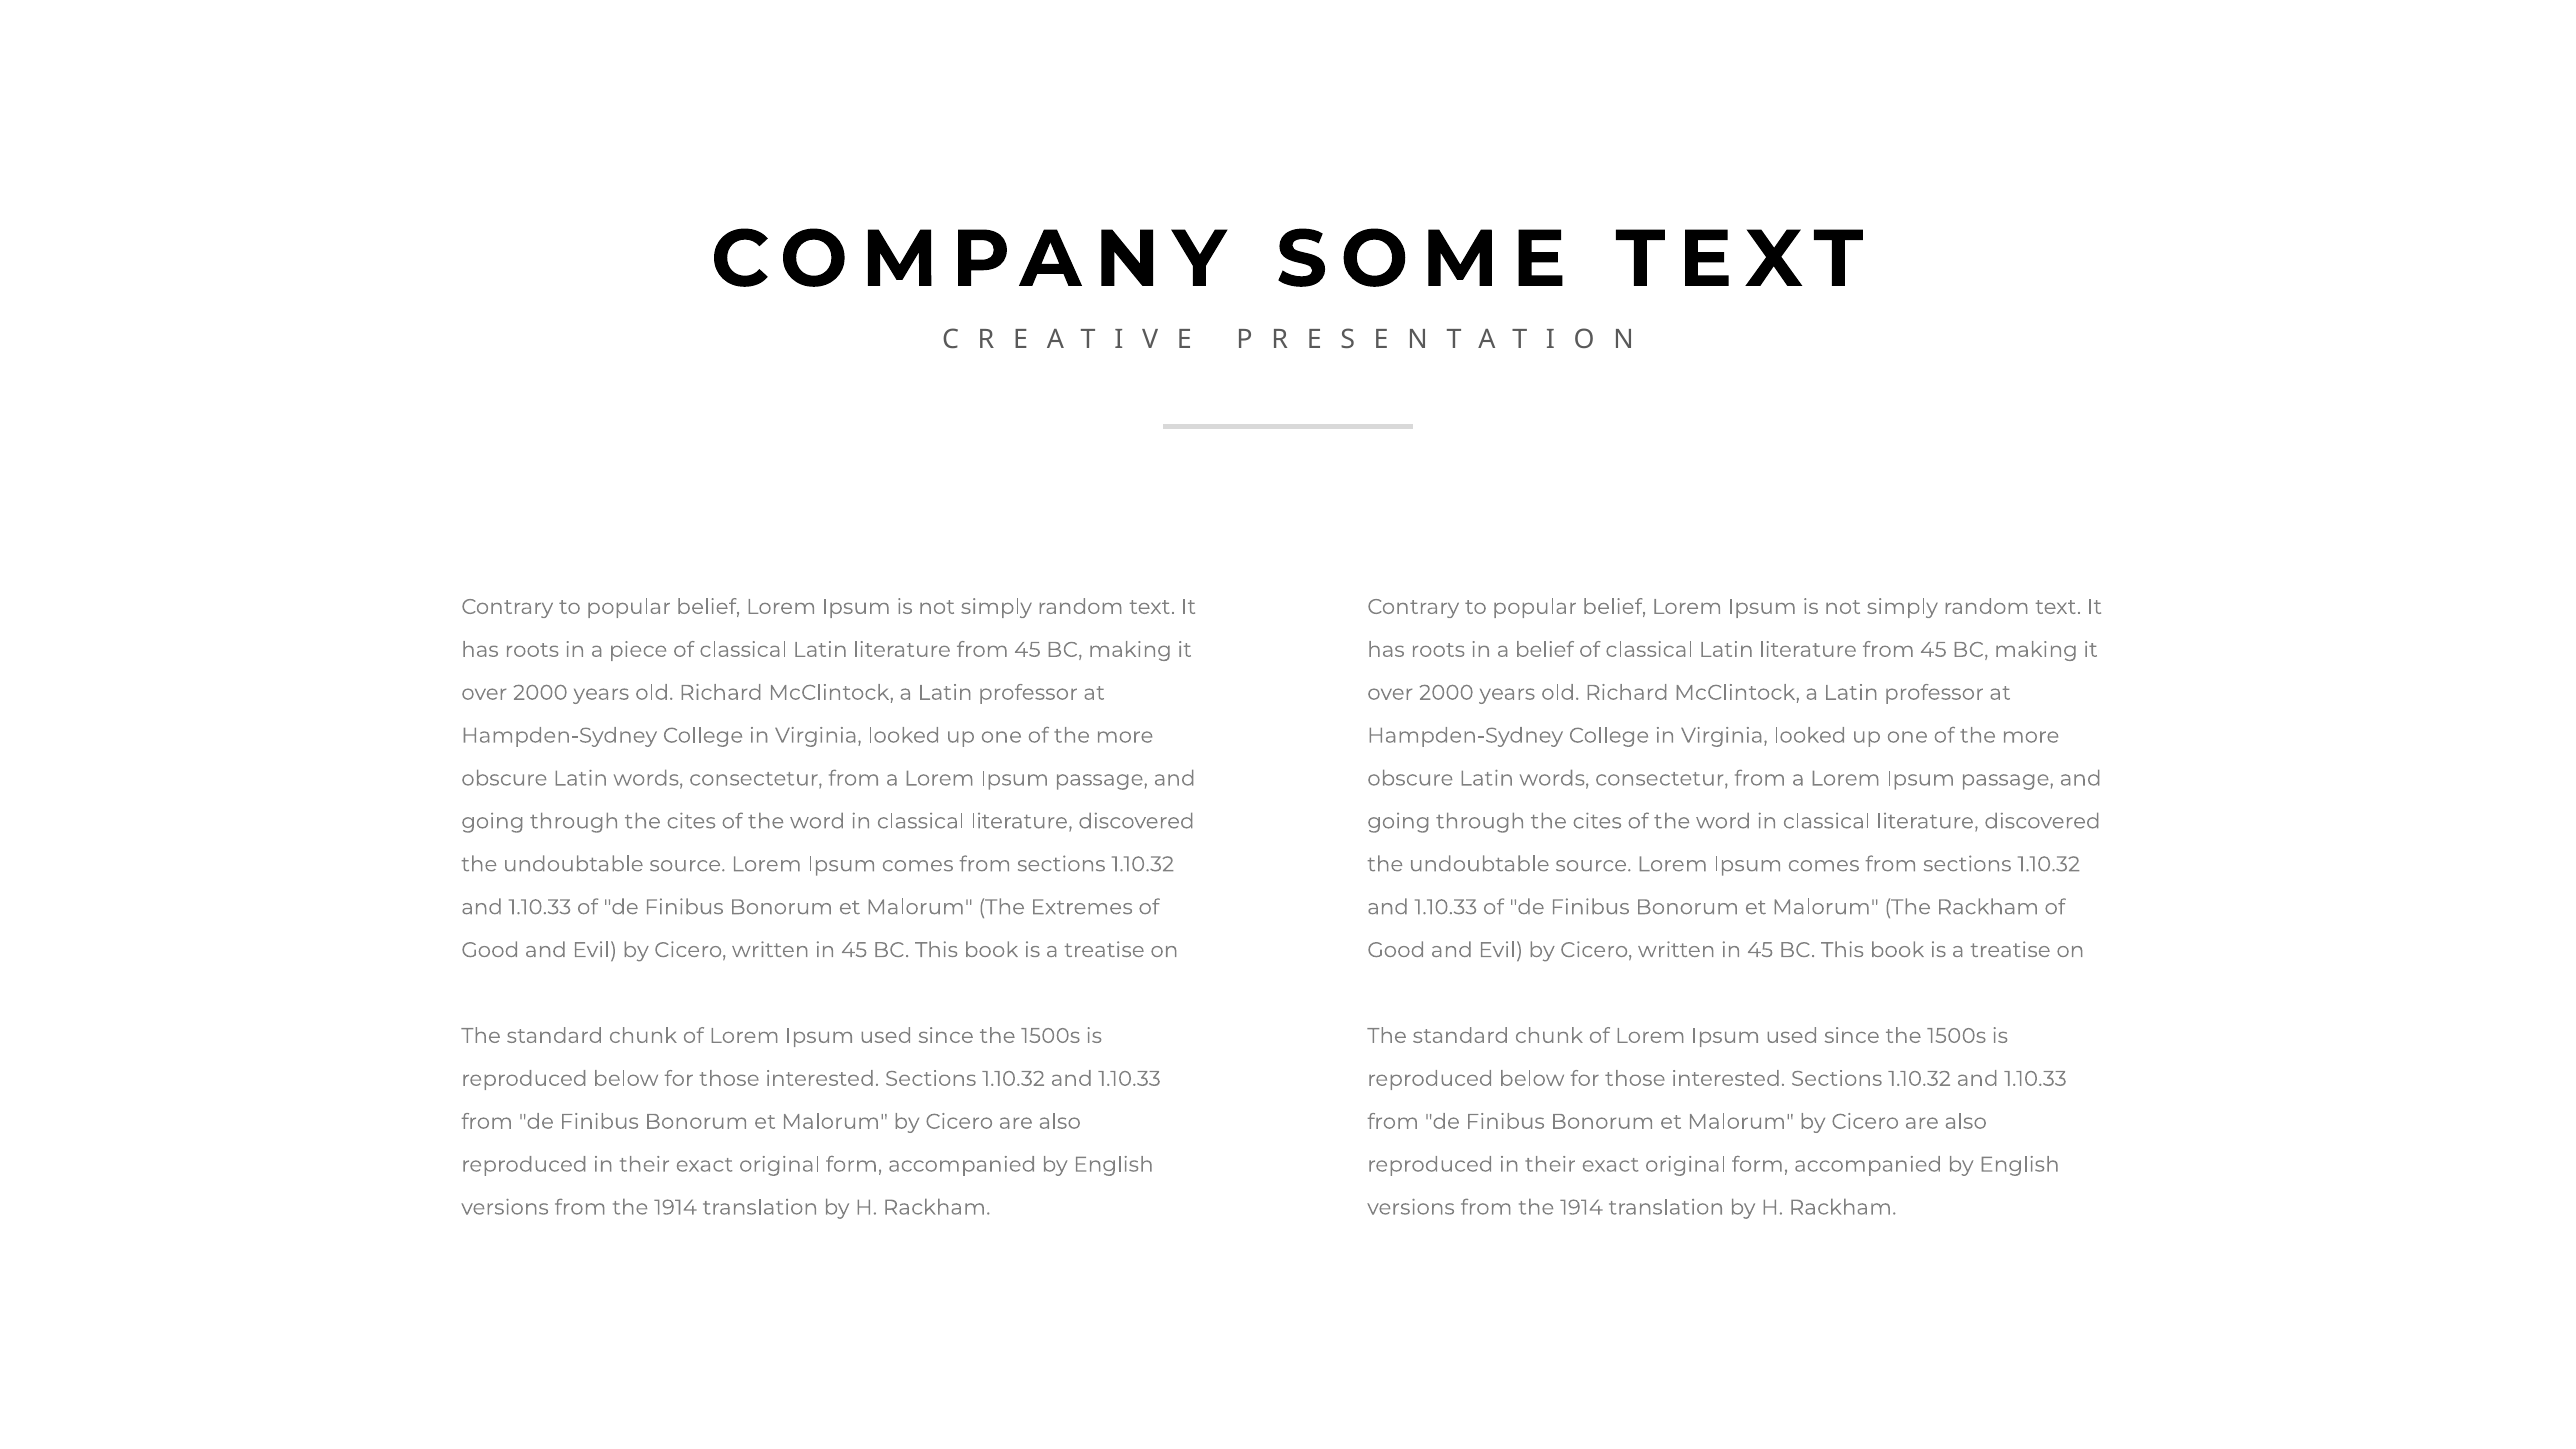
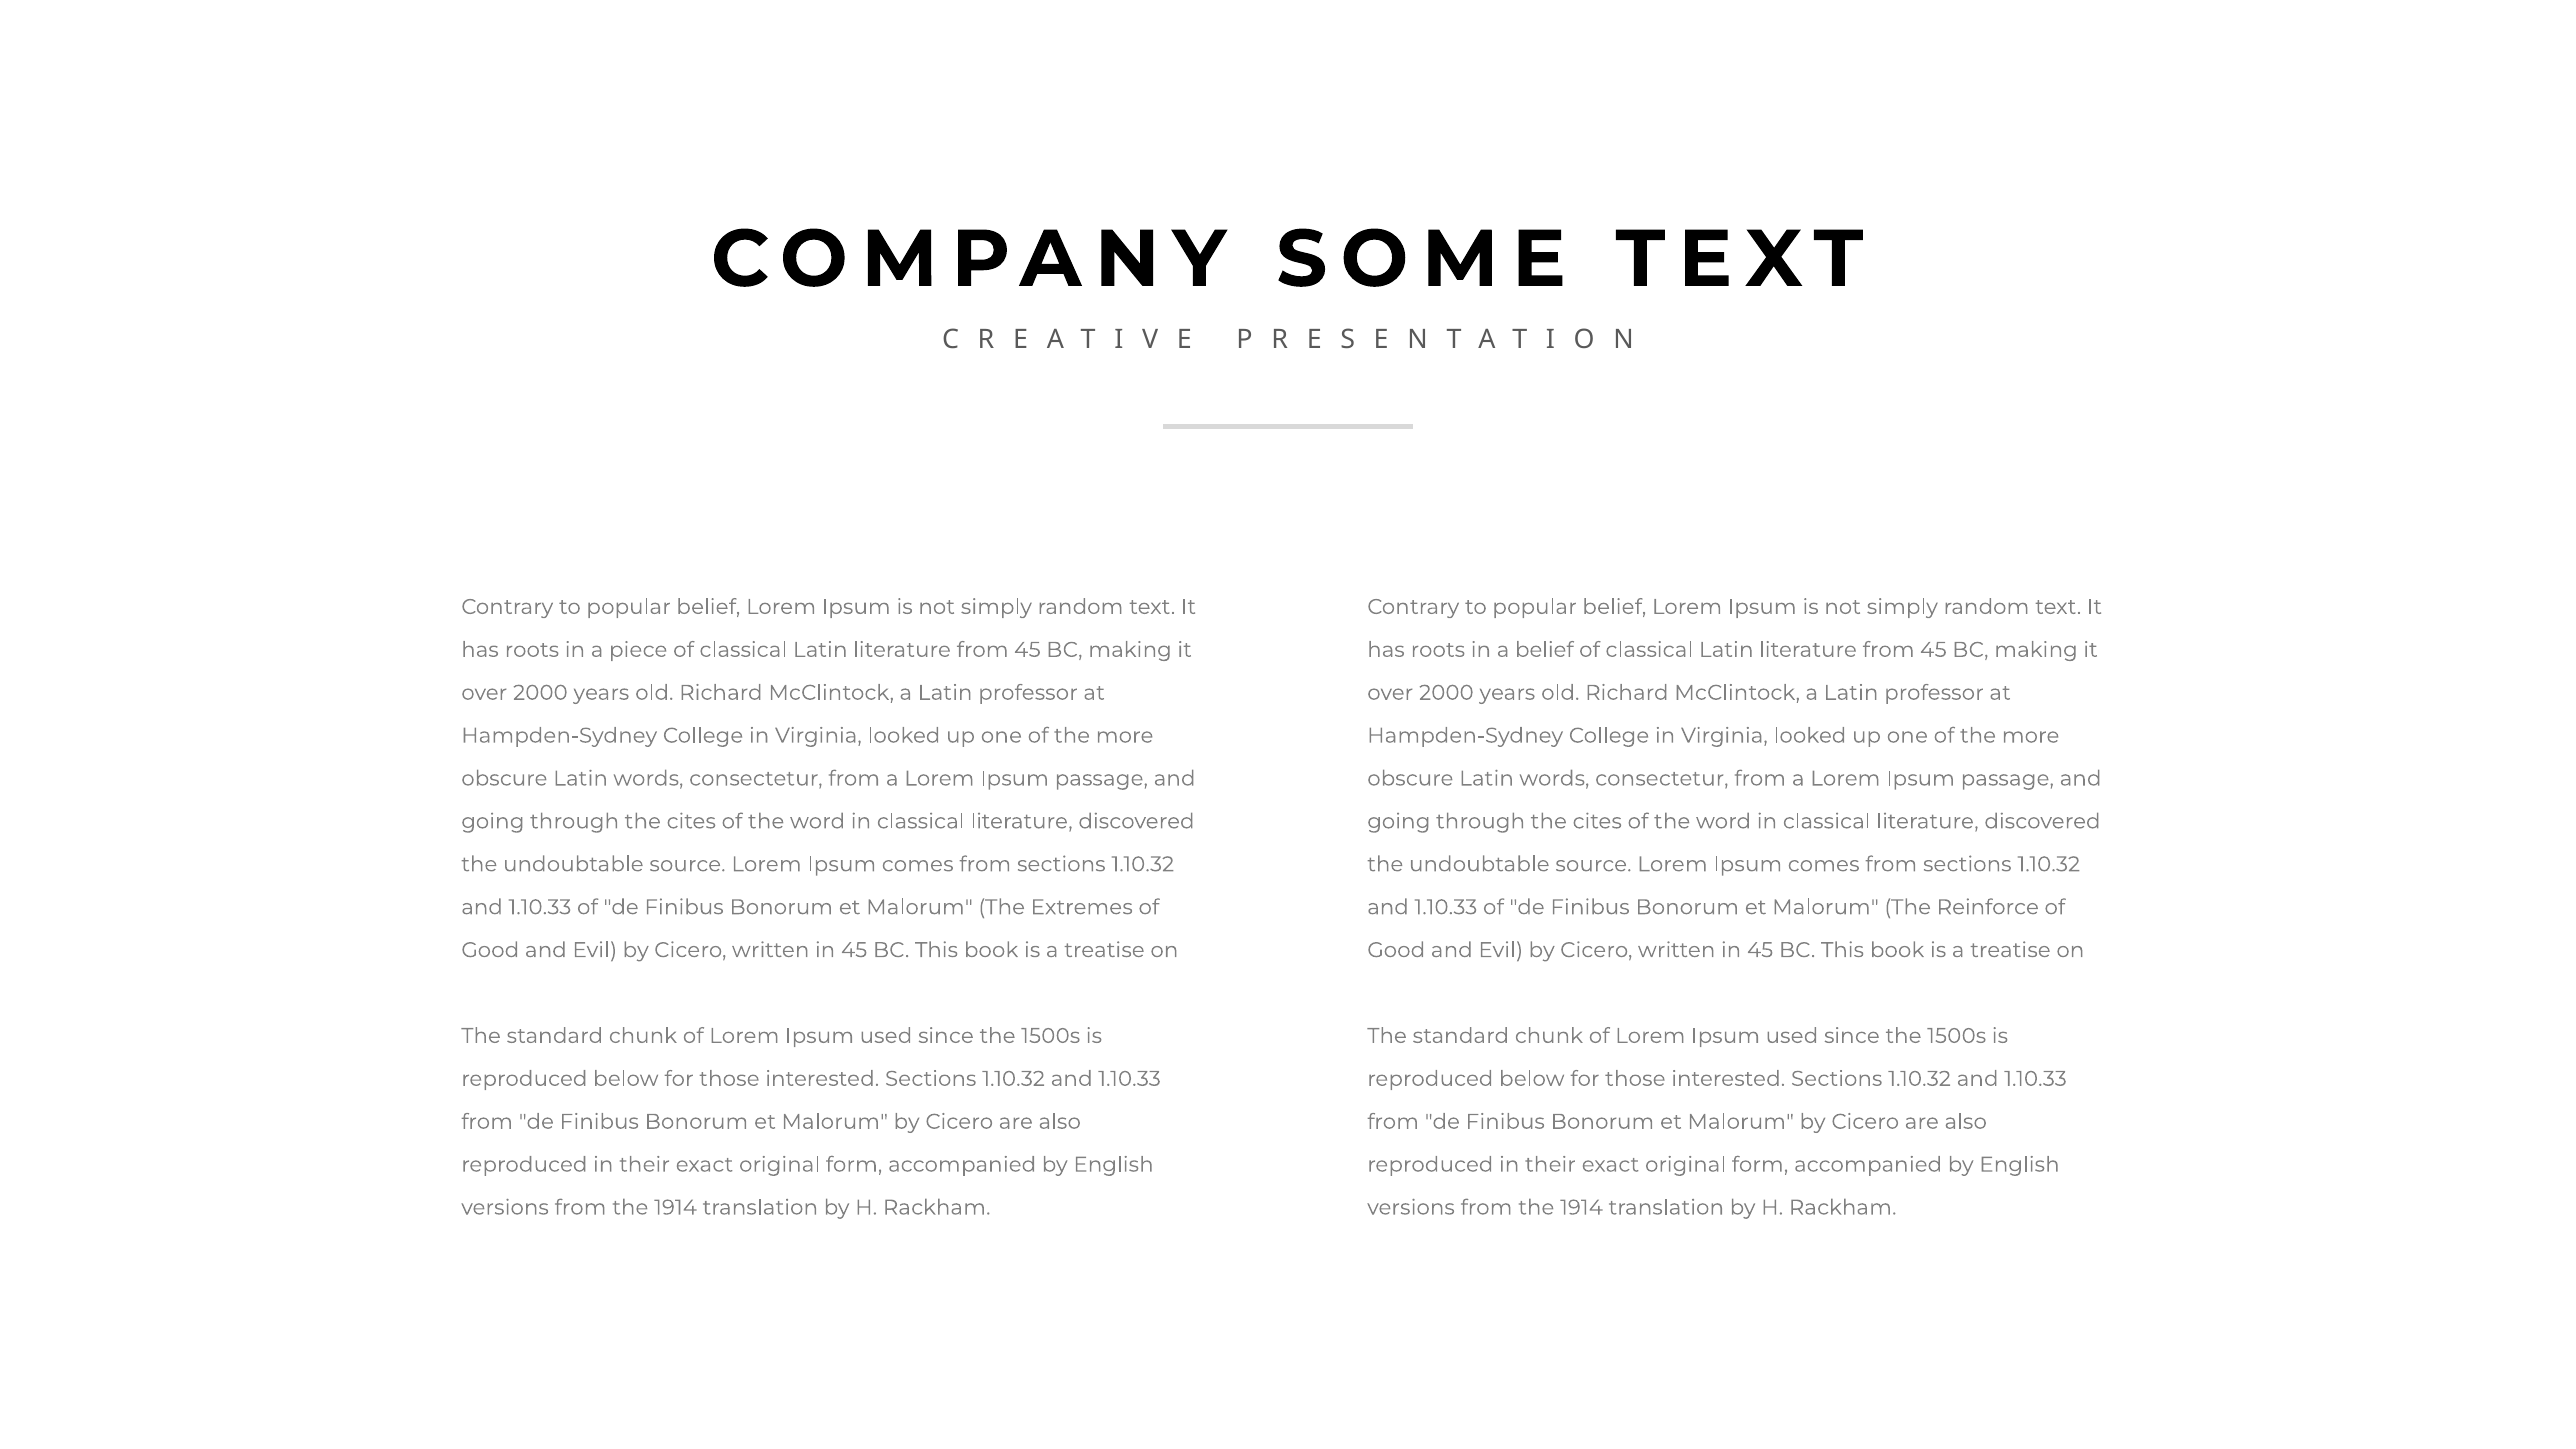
The Rackham: Rackham -> Reinforce
